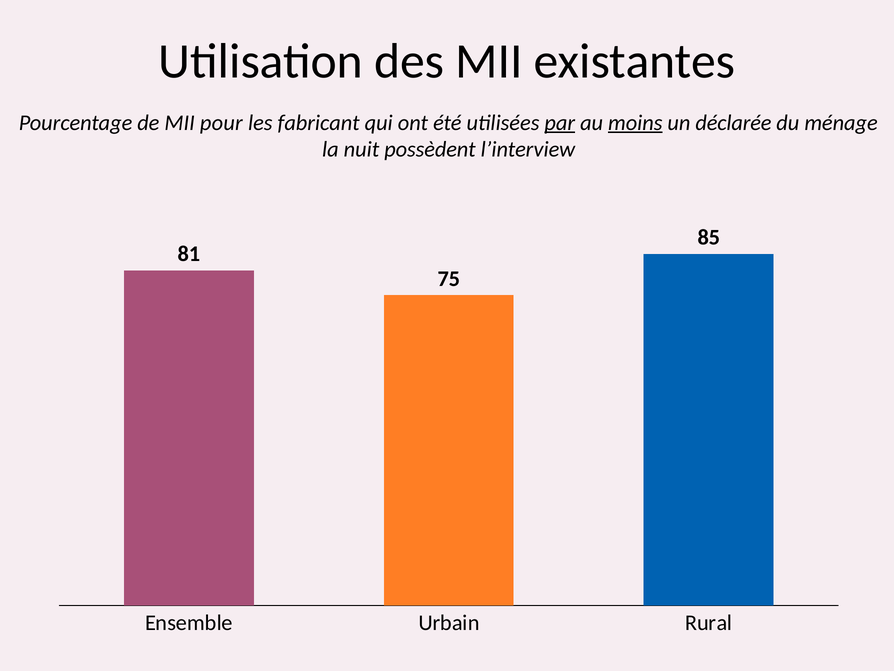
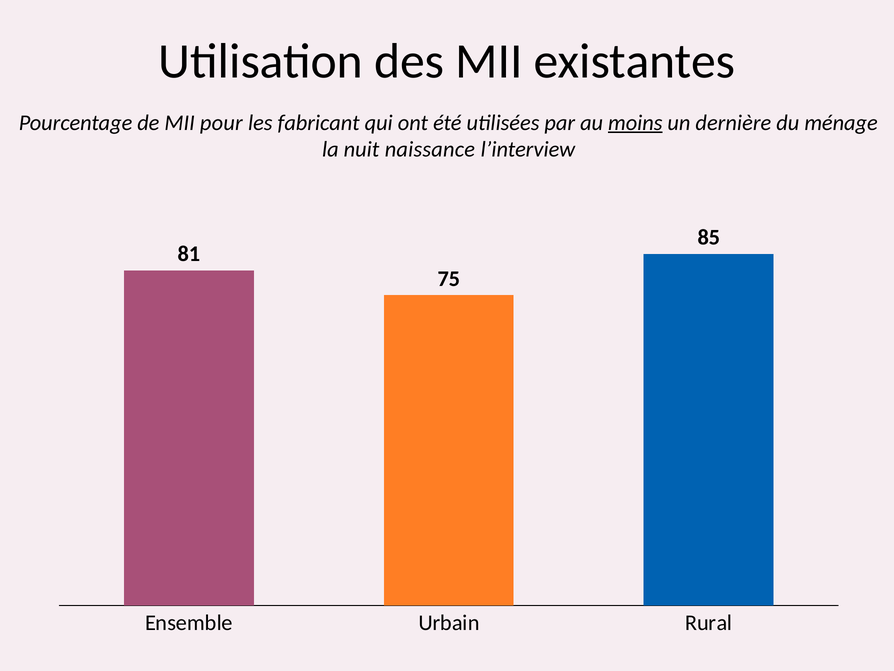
par underline: present -> none
déclarée: déclarée -> dernière
possèdent: possèdent -> naissance
